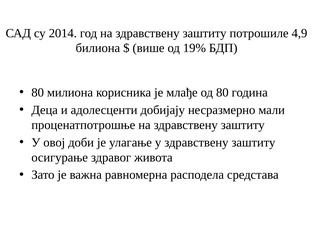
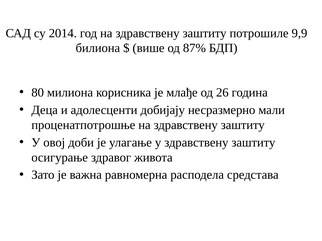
4,9: 4,9 -> 9,9
19%: 19% -> 87%
од 80: 80 -> 26
